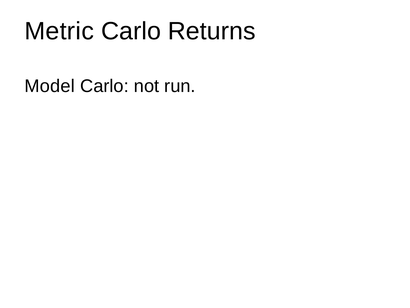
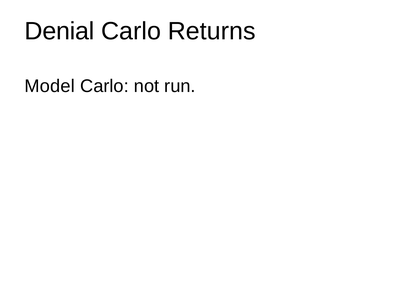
Metric: Metric -> Denial
